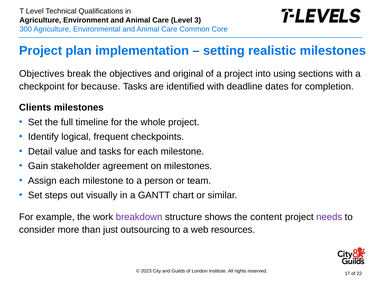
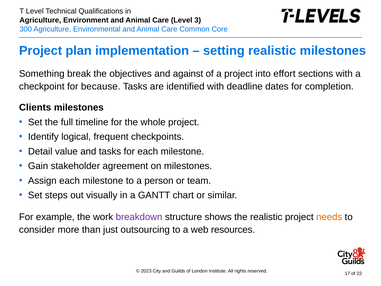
Objectives at (42, 74): Objectives -> Something
original: original -> against
using: using -> effort
the content: content -> realistic
needs colour: purple -> orange
